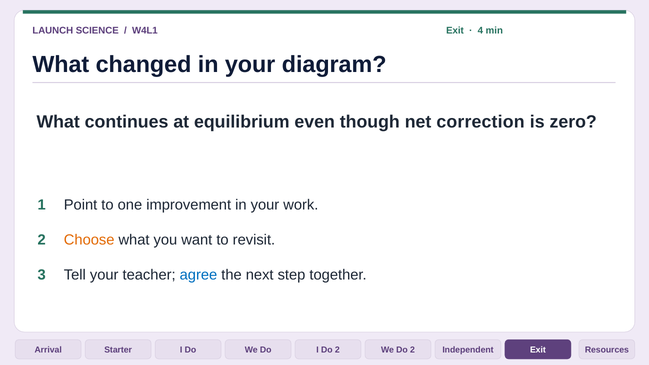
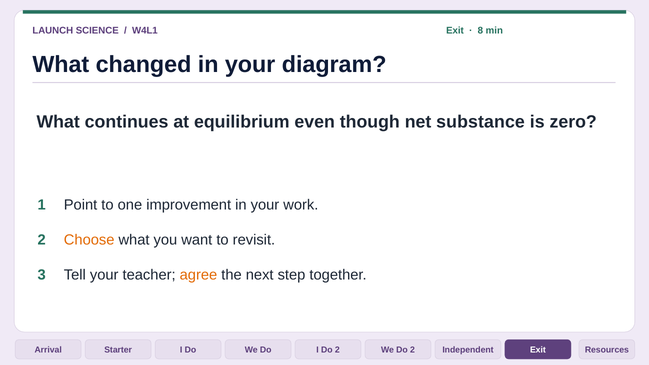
4: 4 -> 8
correction: correction -> substance
agree colour: blue -> orange
